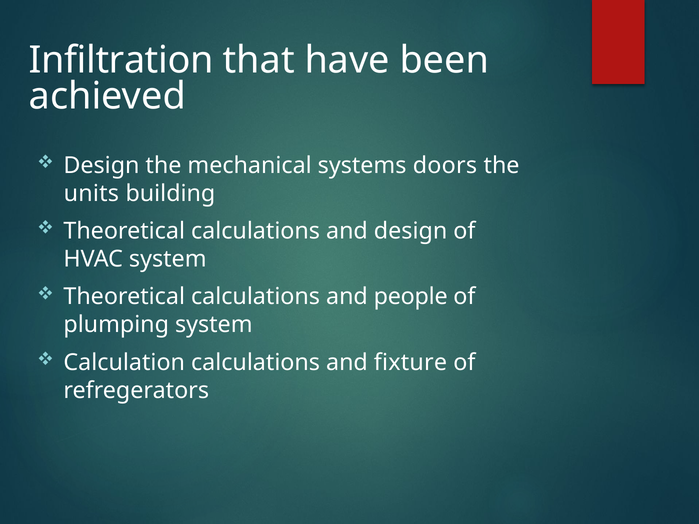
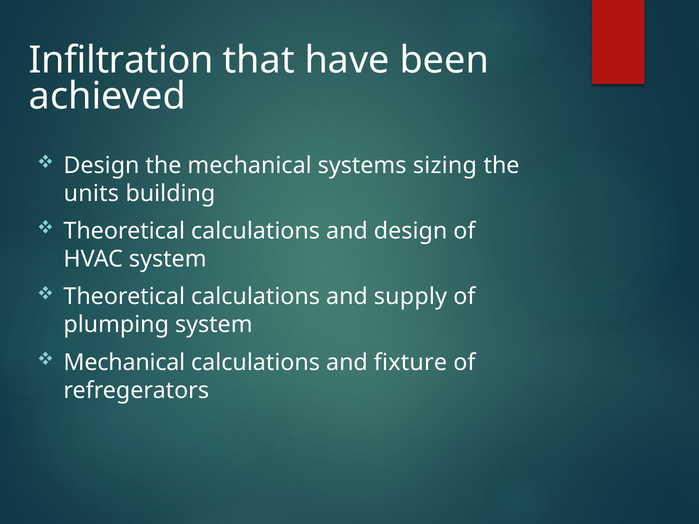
doors: doors -> sizing
people: people -> supply
Calculation at (124, 363): Calculation -> Mechanical
